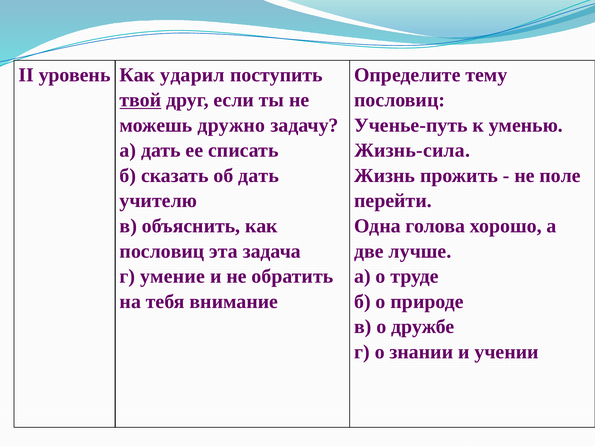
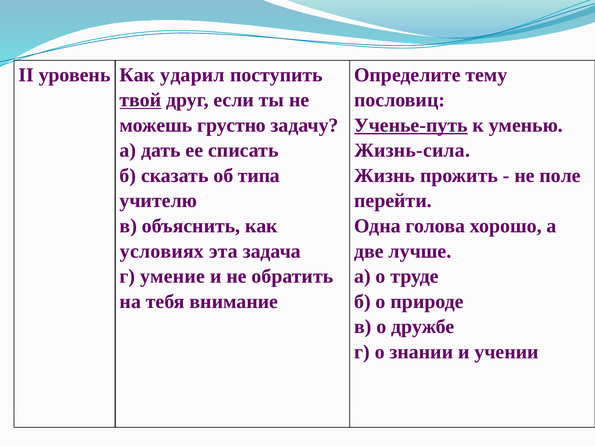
дружно: дружно -> грустно
Ученье-путь underline: none -> present
об дать: дать -> типа
пословиц at (162, 251): пословиц -> условиях
